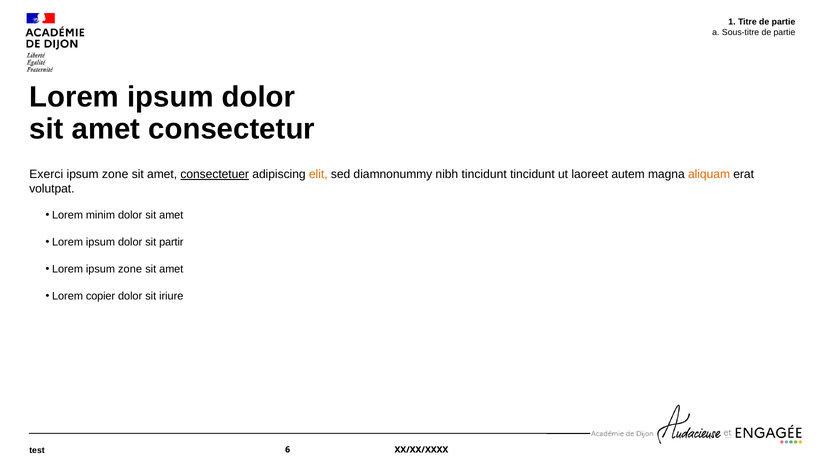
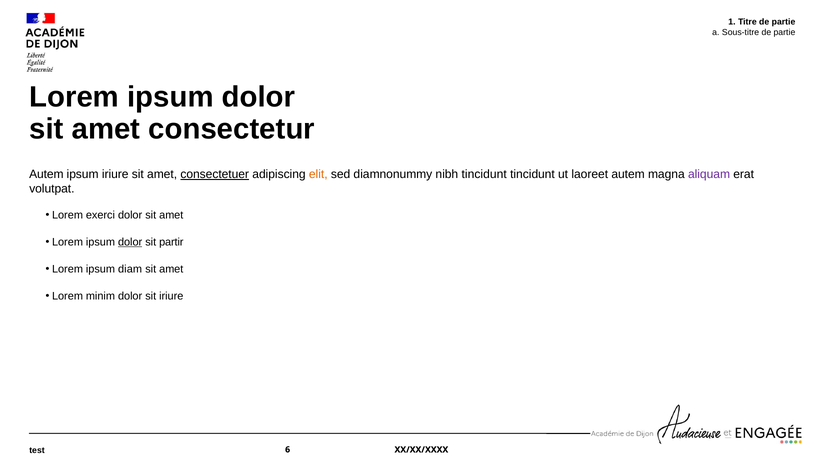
Exerci at (46, 174): Exerci -> Autem
zone at (115, 174): zone -> iriure
aliquam colour: orange -> purple
minim: minim -> exerci
dolor at (130, 242) underline: none -> present
Lorem ipsum zone: zone -> diam
copier: copier -> minim
